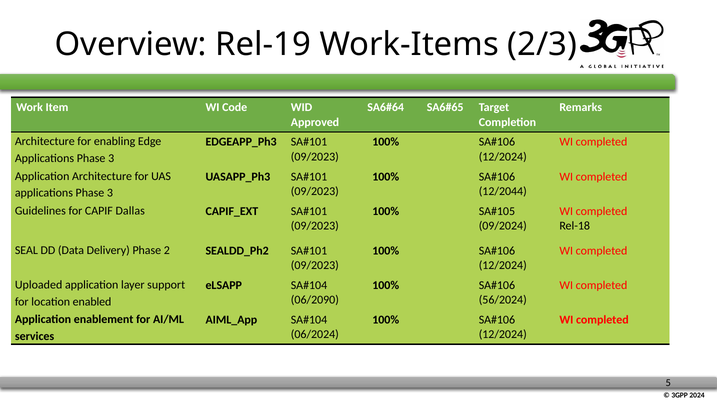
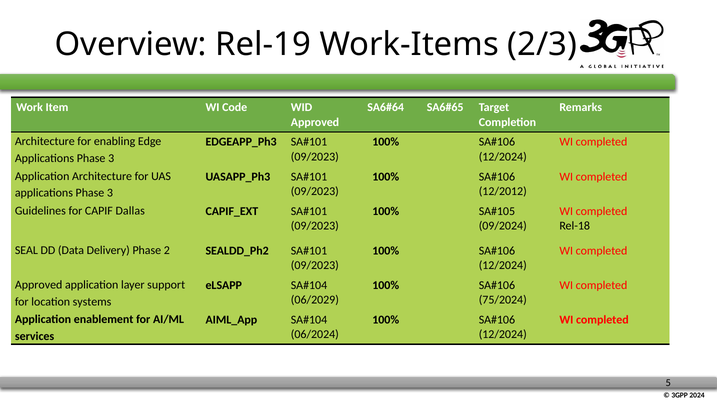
12/2044: 12/2044 -> 12/2012
Uploaded at (39, 285): Uploaded -> Approved
06/2090: 06/2090 -> 06/2029
56/2024: 56/2024 -> 75/2024
enabled: enabled -> systems
